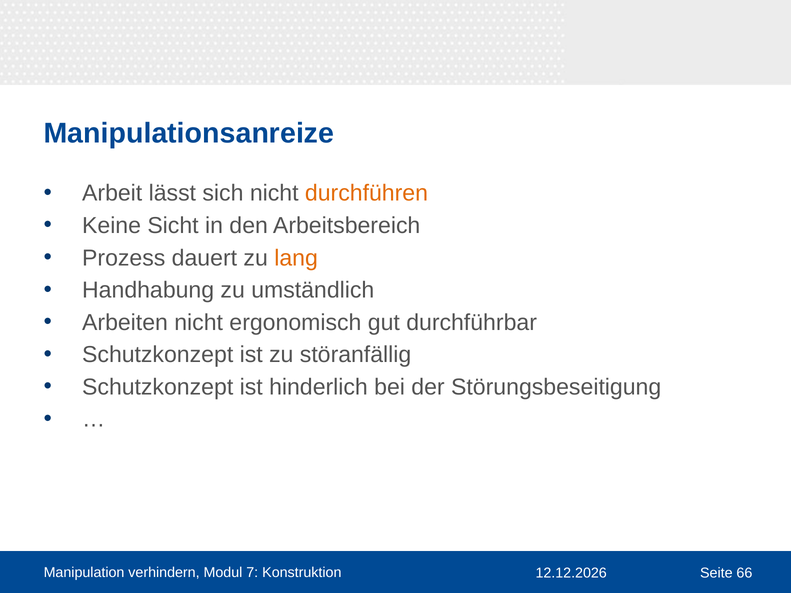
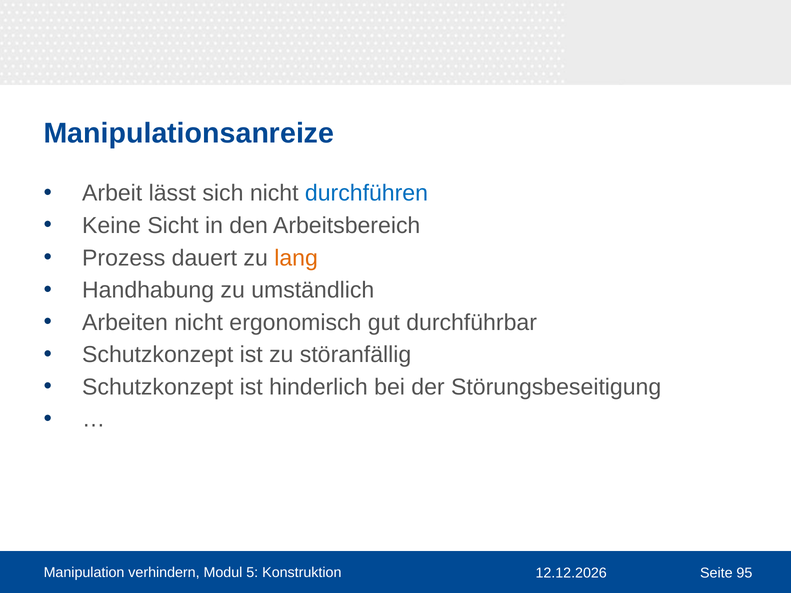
durchführen colour: orange -> blue
7: 7 -> 5
66: 66 -> 95
